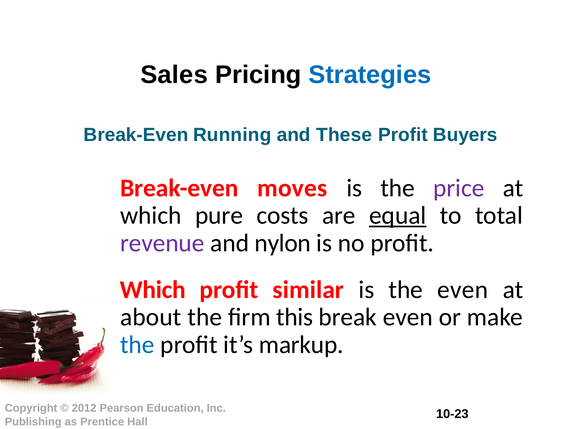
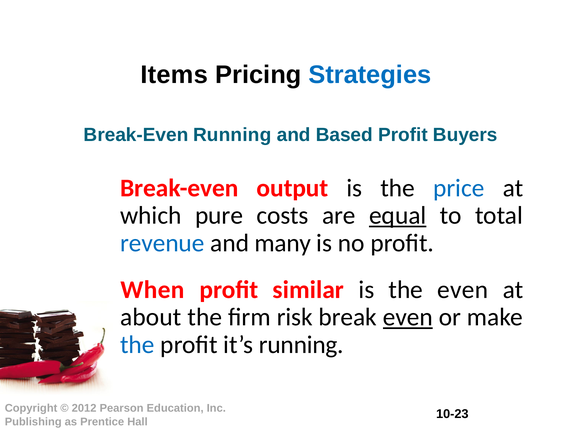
Sales: Sales -> Items
These: These -> Based
moves: moves -> output
price colour: purple -> blue
revenue colour: purple -> blue
nylon: nylon -> many
Which at (153, 290): Which -> When
this: this -> risk
even at (408, 317) underline: none -> present
it’s markup: markup -> running
